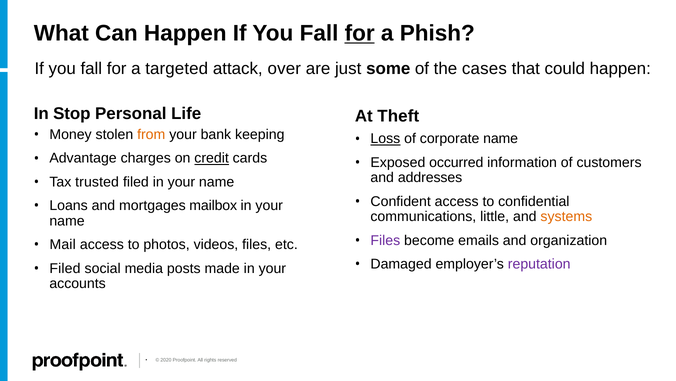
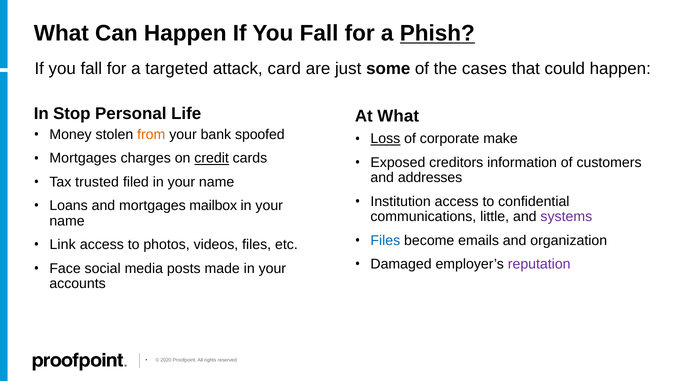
for at (360, 33) underline: present -> none
Phish underline: none -> present
over: over -> card
At Theft: Theft -> What
keeping: keeping -> spoofed
corporate name: name -> make
Advantage at (83, 158): Advantage -> Mortgages
occurred: occurred -> creditors
Confident: Confident -> Institution
systems colour: orange -> purple
Files at (385, 240) colour: purple -> blue
Mail: Mail -> Link
Filed at (65, 268): Filed -> Face
